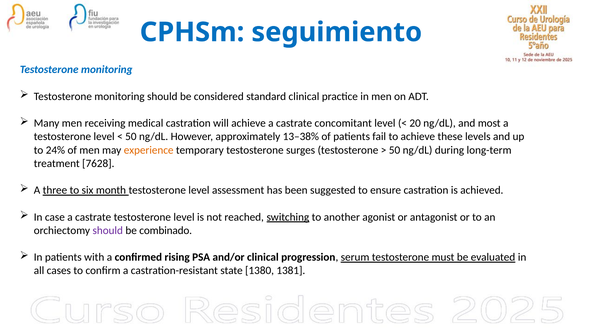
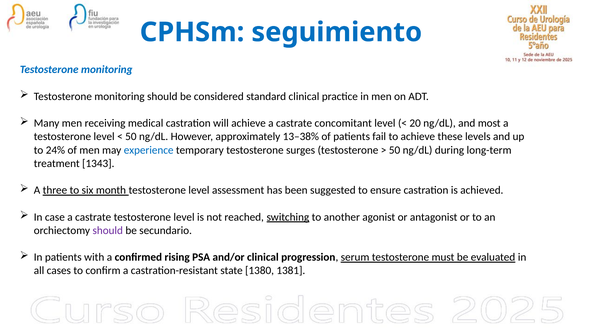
experience colour: orange -> blue
7628: 7628 -> 1343
combinado: combinado -> secundario
